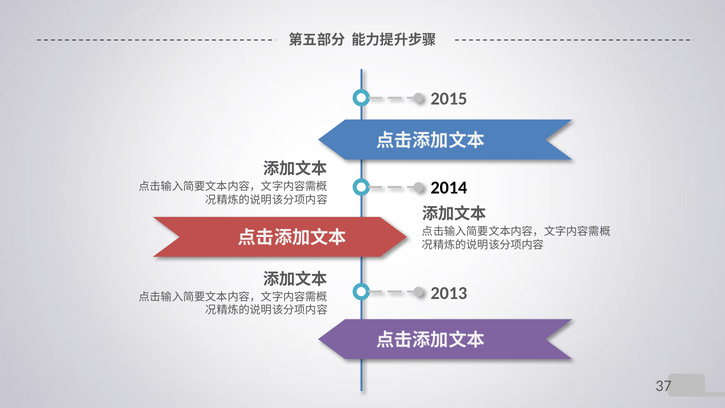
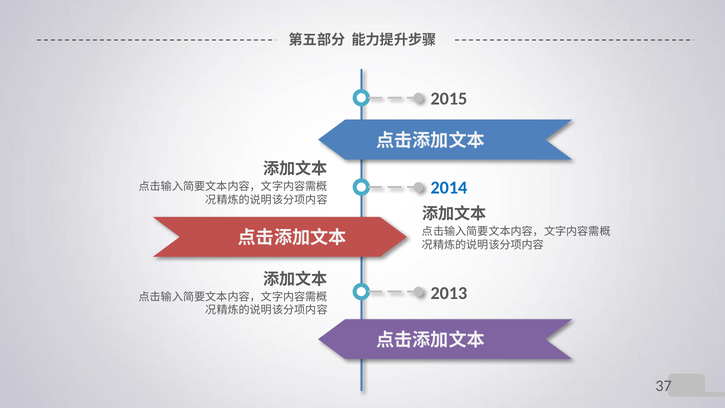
2014 colour: black -> blue
